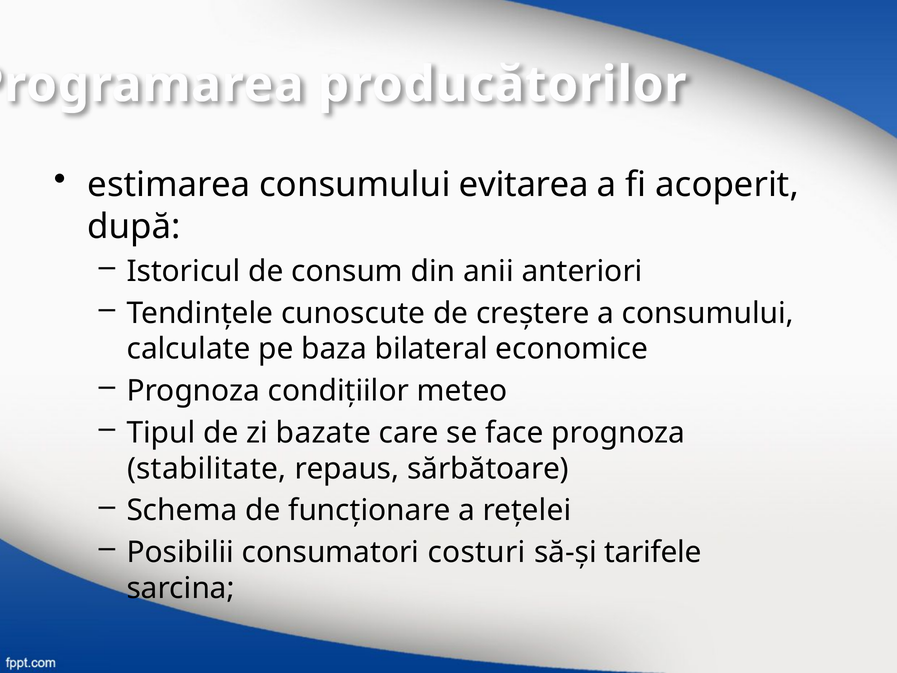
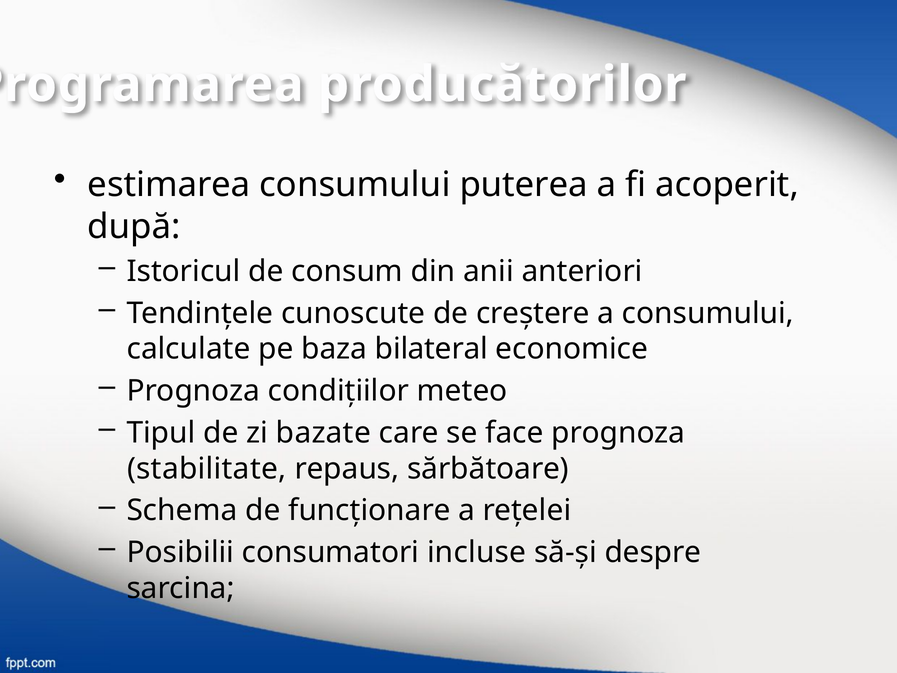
evitarea: evitarea -> puterea
costuri: costuri -> incluse
tarifele: tarifele -> despre
